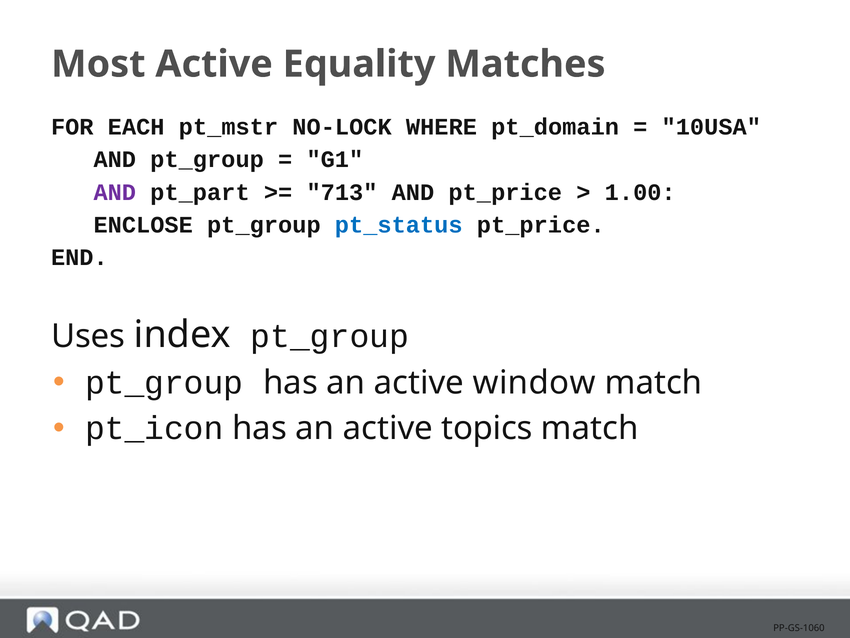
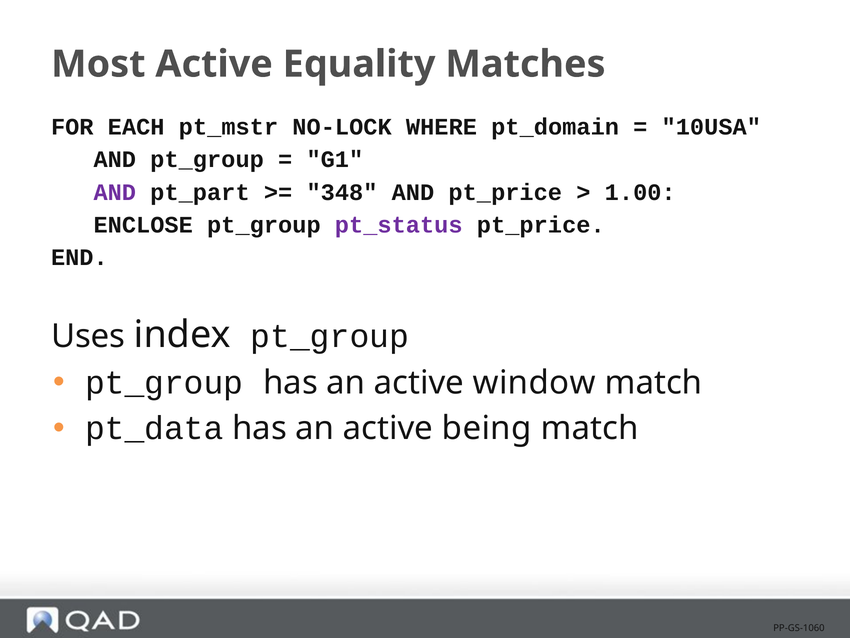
713: 713 -> 348
pt_status colour: blue -> purple
pt_icon: pt_icon -> pt_data
topics: topics -> being
